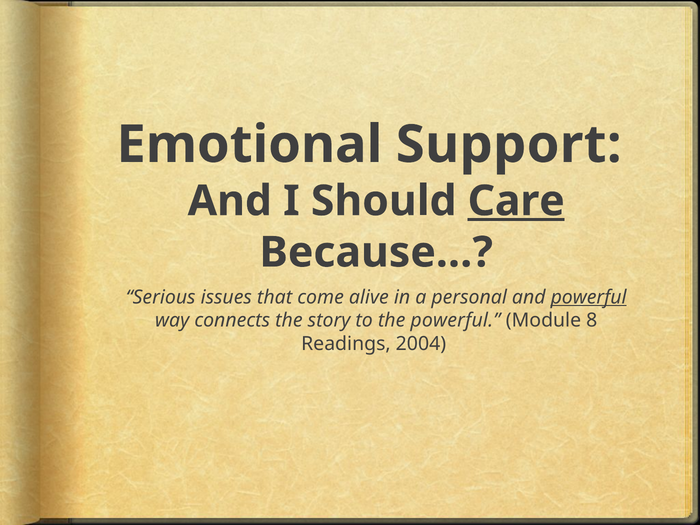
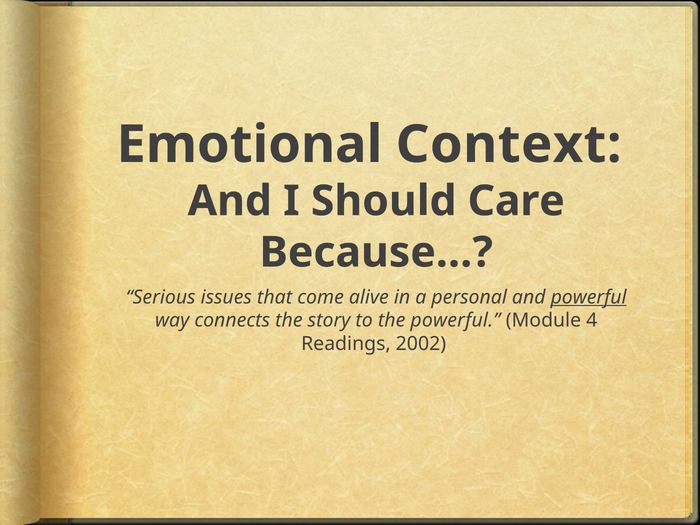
Support: Support -> Context
Care underline: present -> none
8: 8 -> 4
2004: 2004 -> 2002
